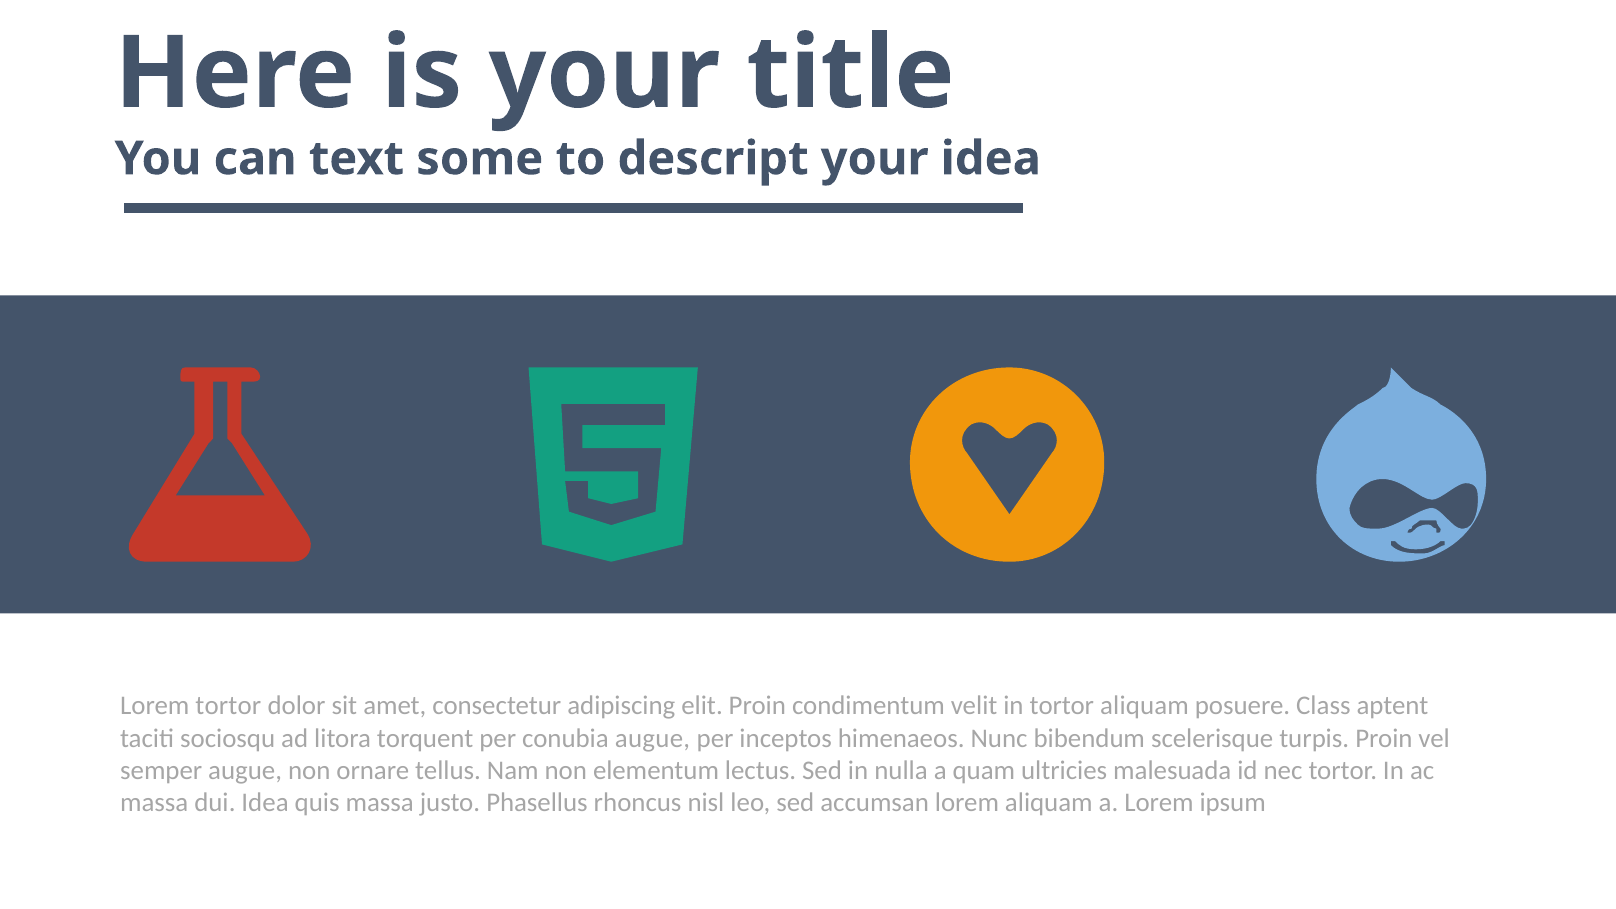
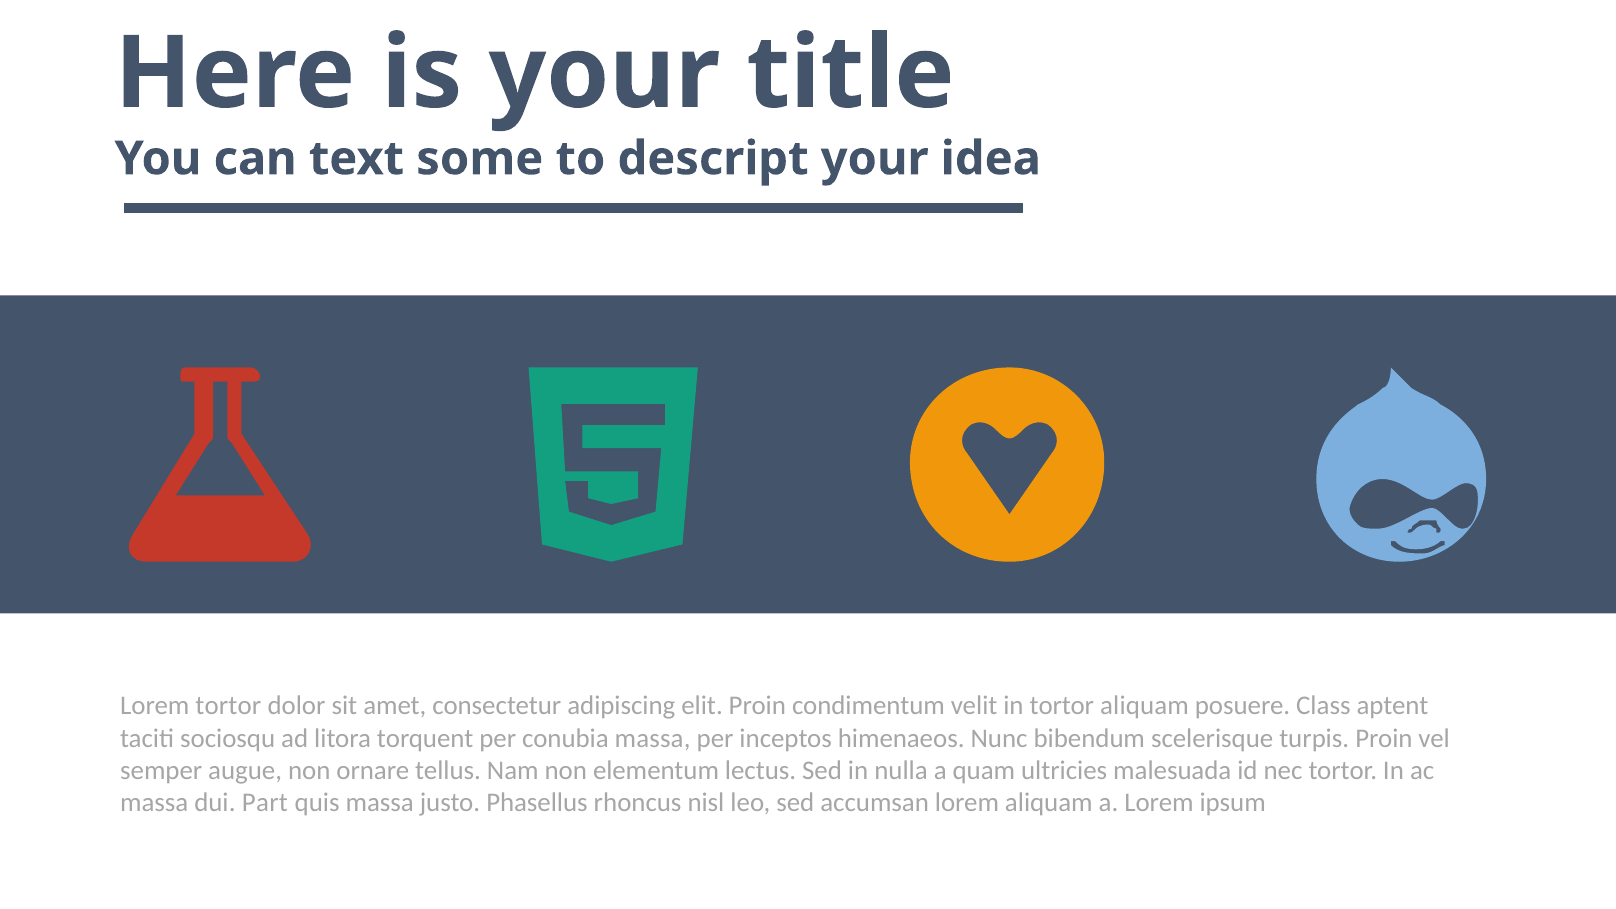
conubia augue: augue -> massa
dui Idea: Idea -> Part
